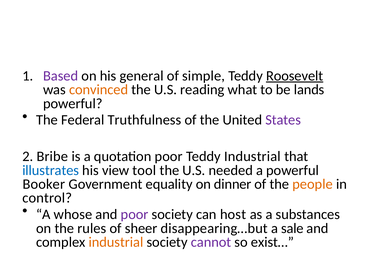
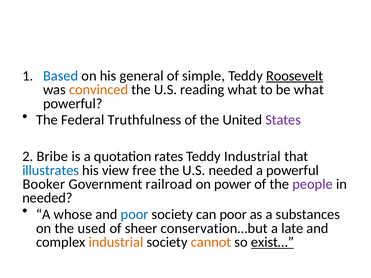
Based colour: purple -> blue
be lands: lands -> what
quotation poor: poor -> rates
tool: tool -> free
equality: equality -> railroad
dinner: dinner -> power
people colour: orange -> purple
control at (47, 198): control -> needed
poor at (135, 215) colour: purple -> blue
can host: host -> poor
rules: rules -> used
disappearing…but: disappearing…but -> conservation…but
sale: sale -> late
cannot colour: purple -> orange
exist… underline: none -> present
